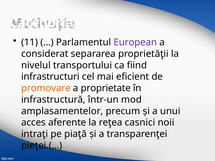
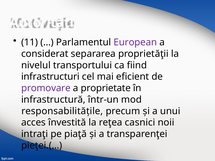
Categoria: Categoria -> Autorităţi
promovare colour: orange -> purple
amplasamentelor: amplasamentelor -> responsabilităţile
aferente: aferente -> învestită
